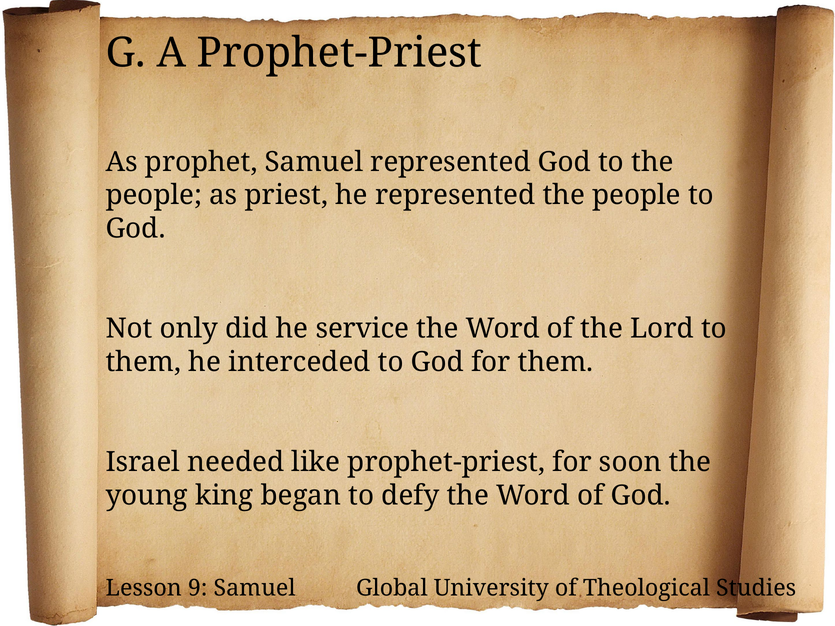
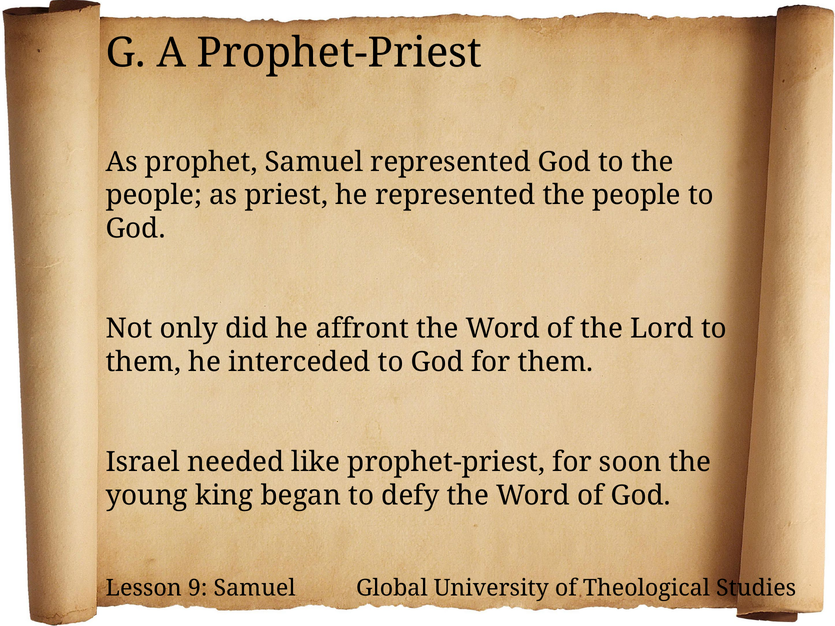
service: service -> affront
